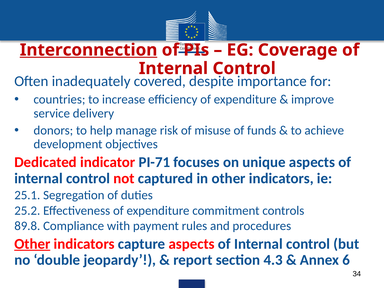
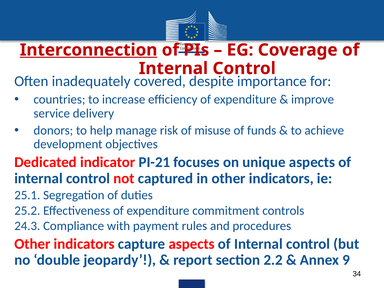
PI-71: PI-71 -> PI-21
89.8: 89.8 -> 24.3
Other at (32, 244) underline: present -> none
4.3: 4.3 -> 2.2
6: 6 -> 9
